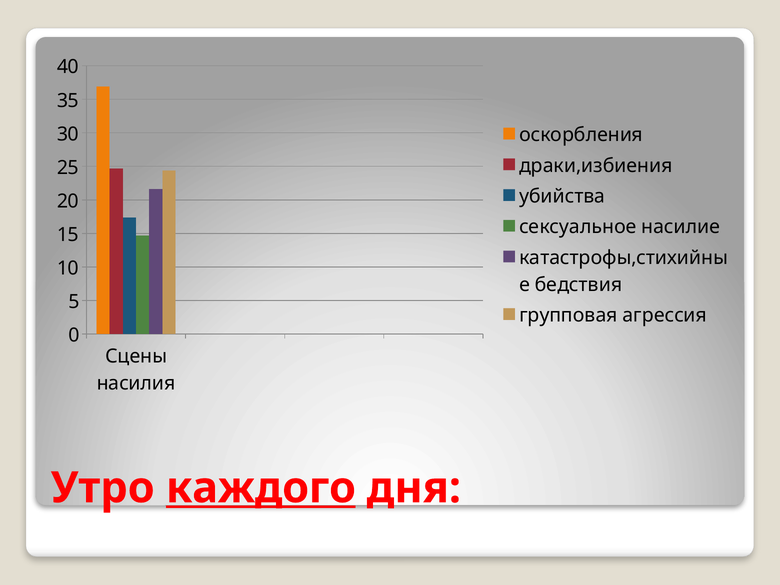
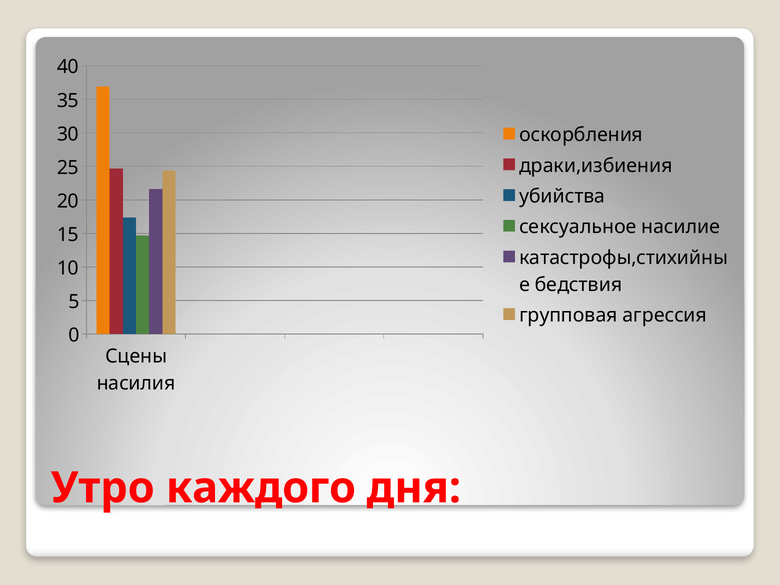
каждого underline: present -> none
